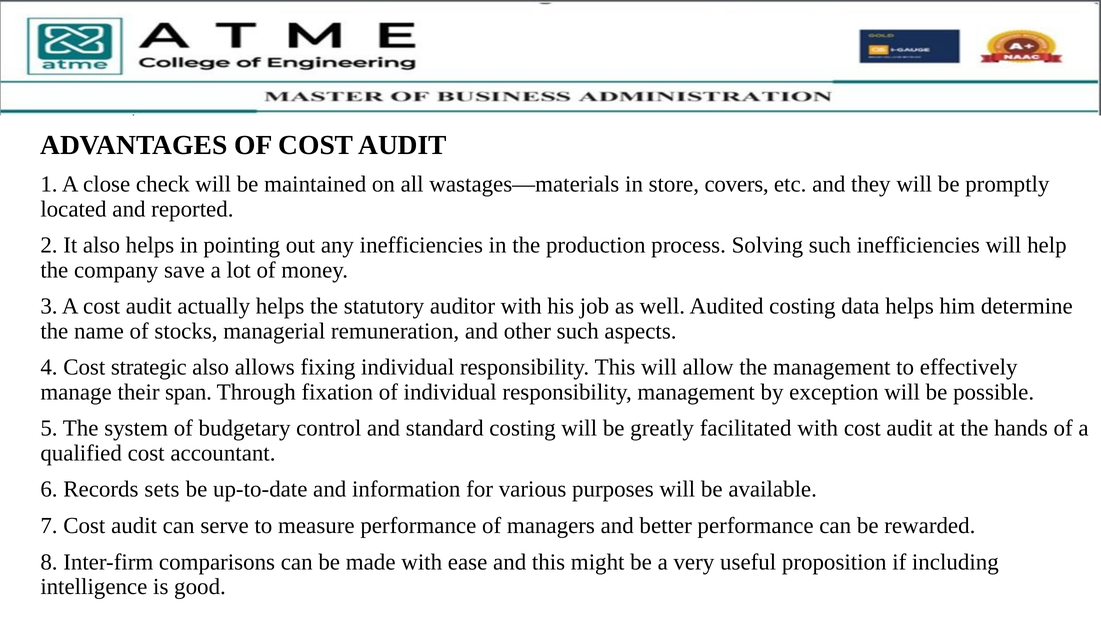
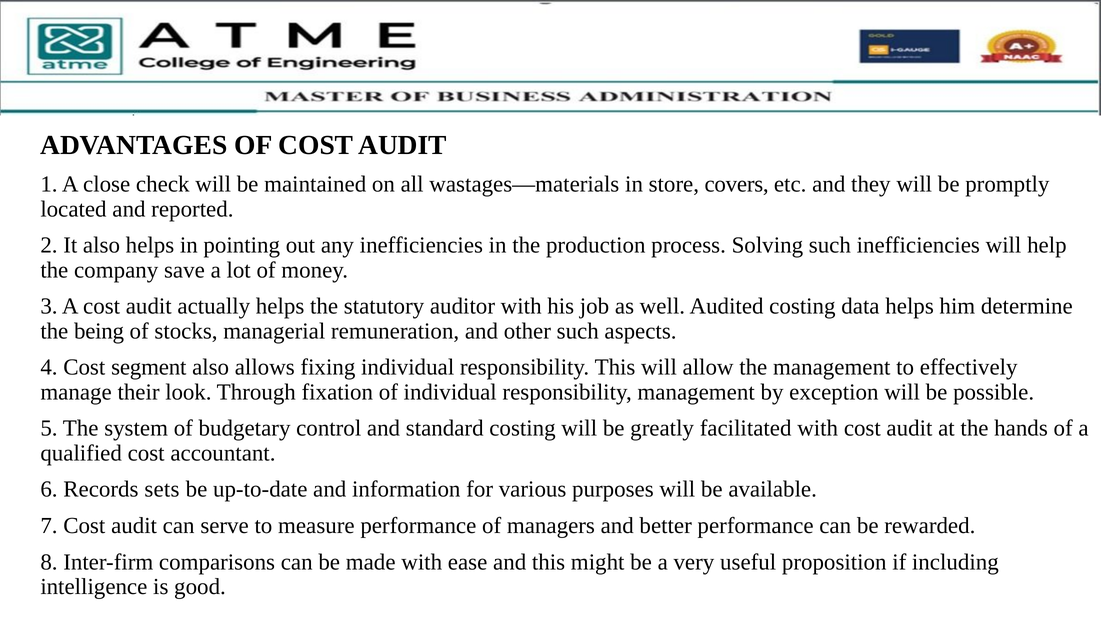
name: name -> being
strategic: strategic -> segment
span: span -> look
